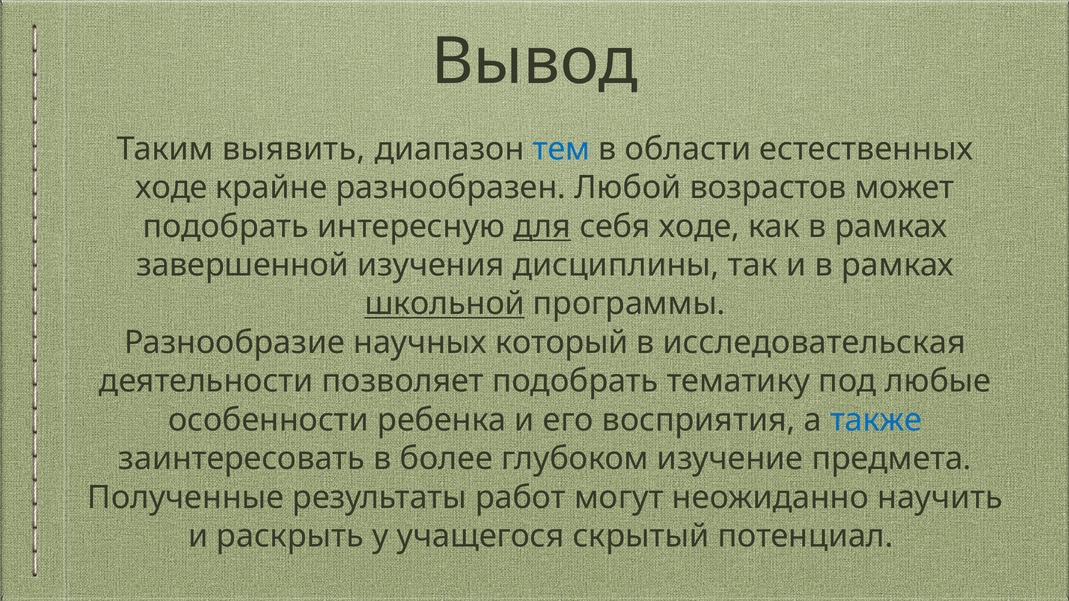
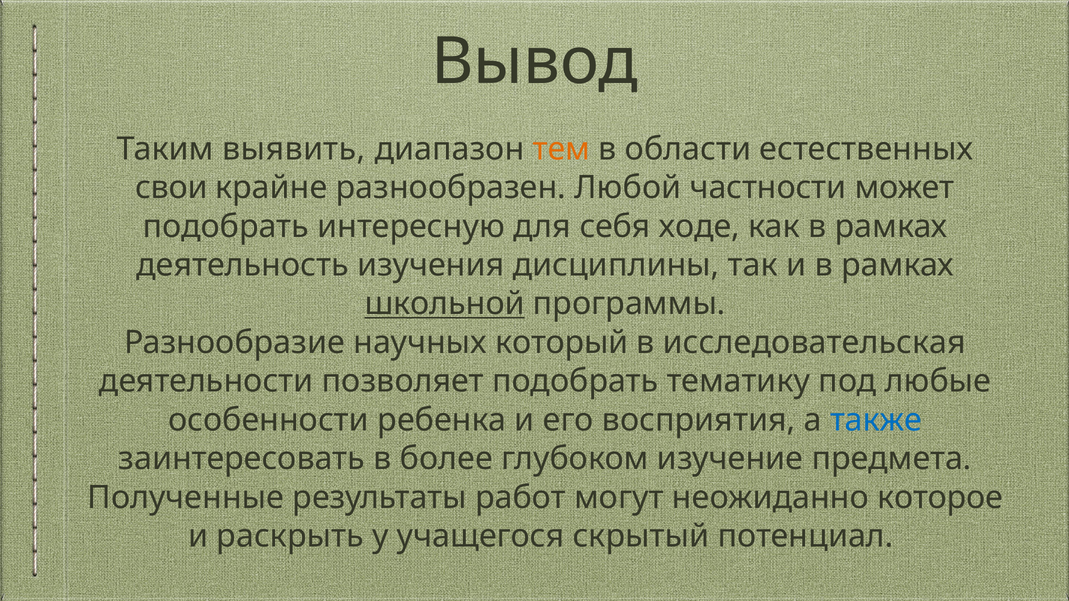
тем colour: blue -> orange
ходе at (172, 188): ходе -> свои
возрастов: возрастов -> частности
для underline: present -> none
завершенной: завершенной -> деятельность
научить: научить -> которое
